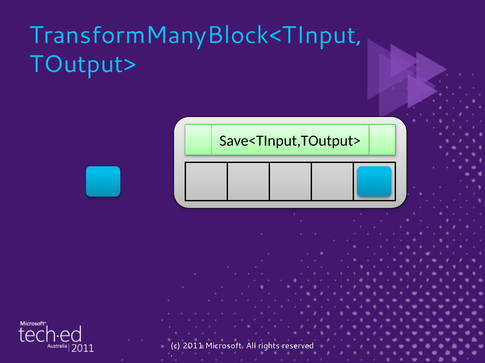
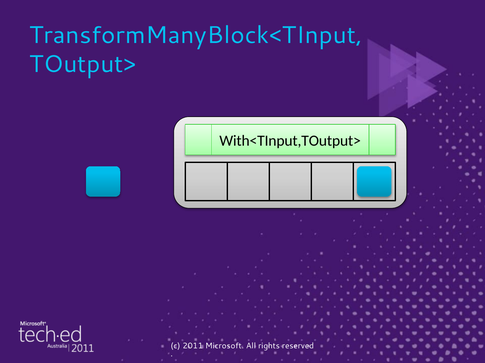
Save<TInput,TOutput>: Save<TInput,TOutput> -> With<TInput,TOutput>
